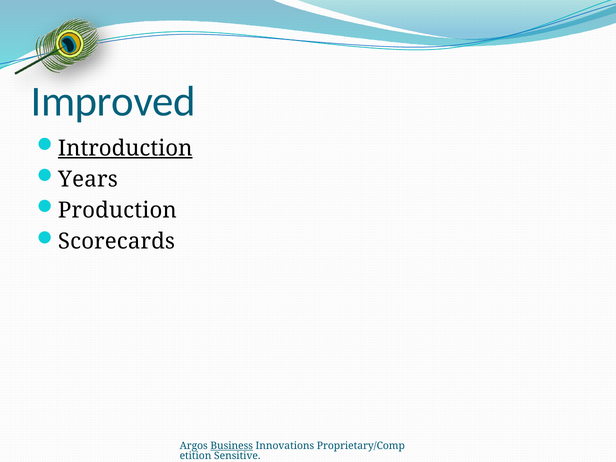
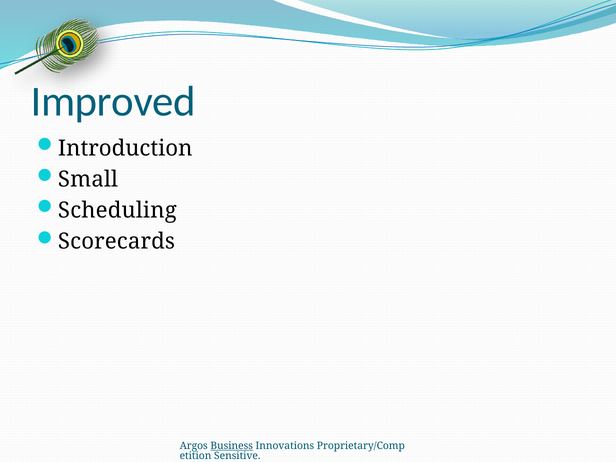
Introduction underline: present -> none
Years: Years -> Small
Production: Production -> Scheduling
